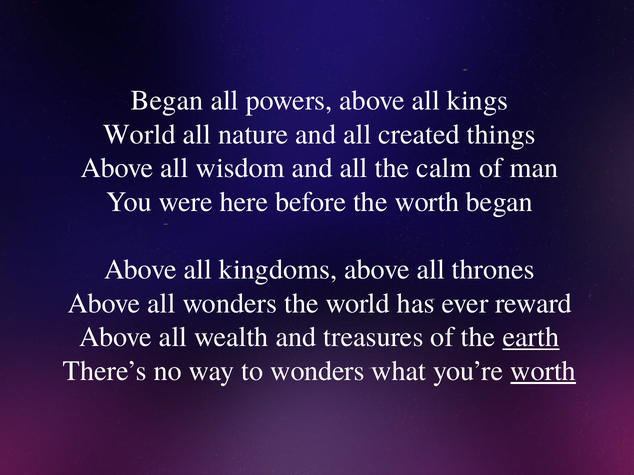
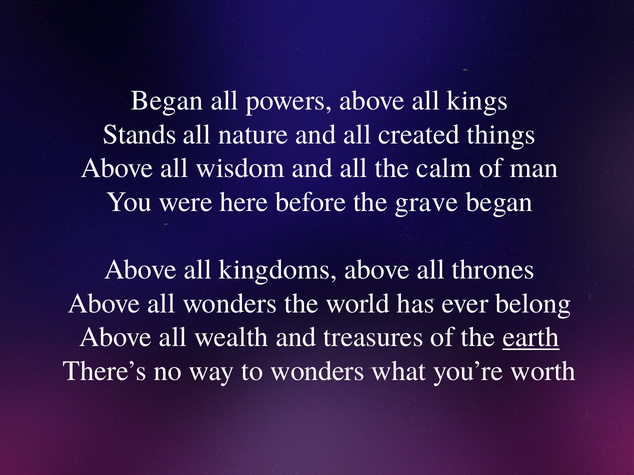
World at (139, 135): World -> Stands
the worth: worth -> grave
reward: reward -> belong
worth at (543, 371) underline: present -> none
